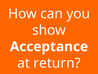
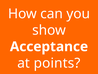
return: return -> points
